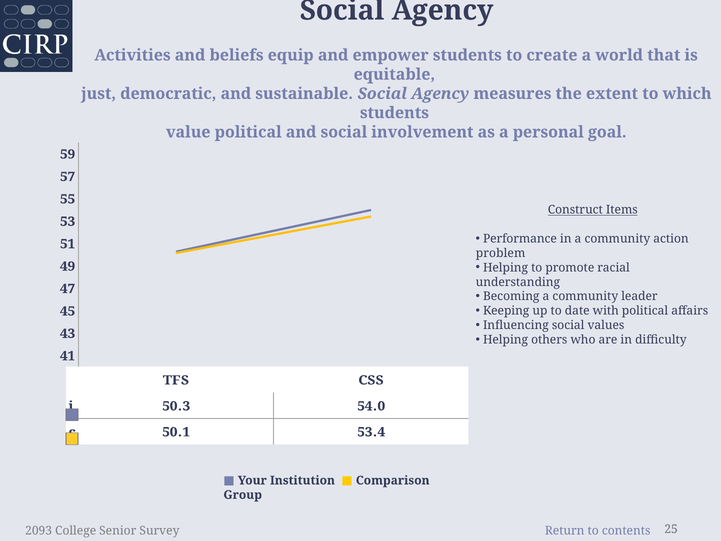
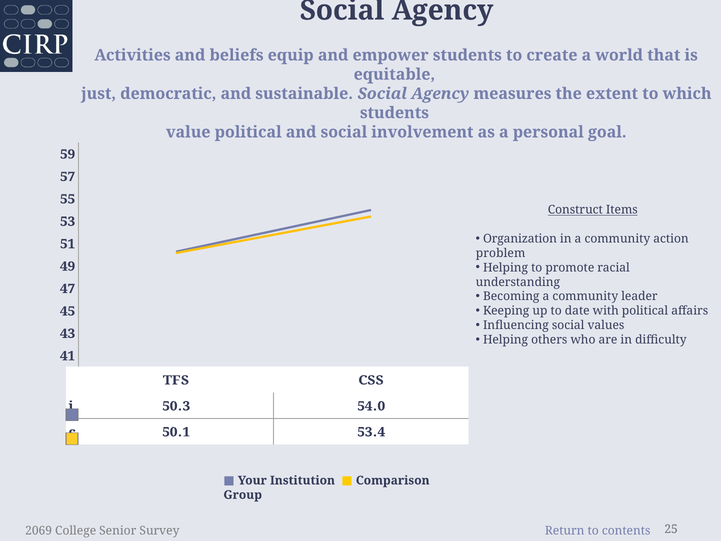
Performance: Performance -> Organization
2093: 2093 -> 2069
